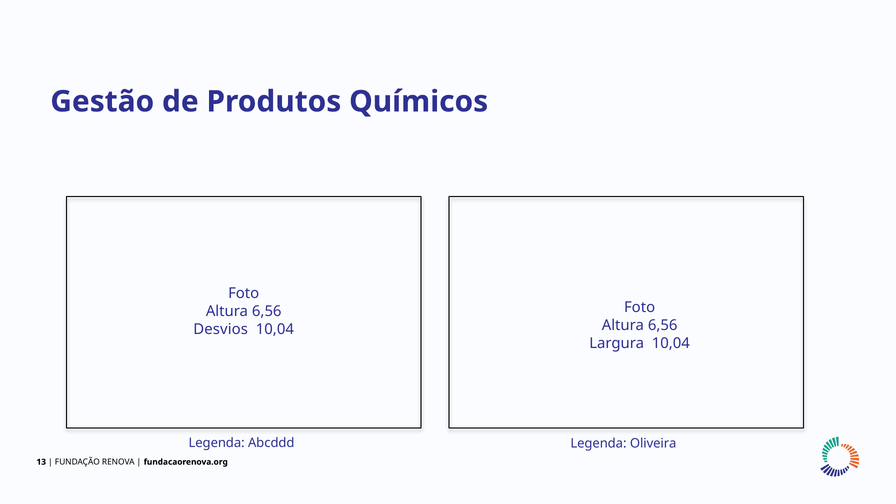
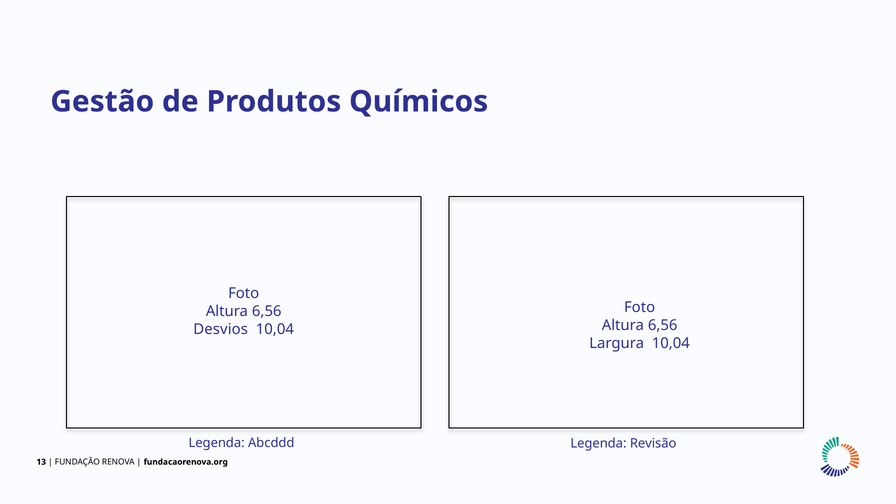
Oliveira: Oliveira -> Revisão
